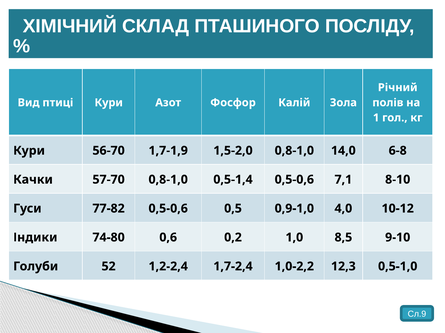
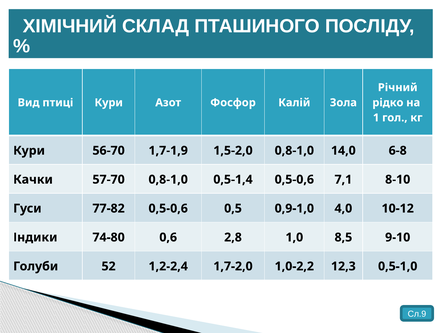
полів: полів -> рідко
0,2: 0,2 -> 2,8
1,7-2,4: 1,7-2,4 -> 1,7-2,0
